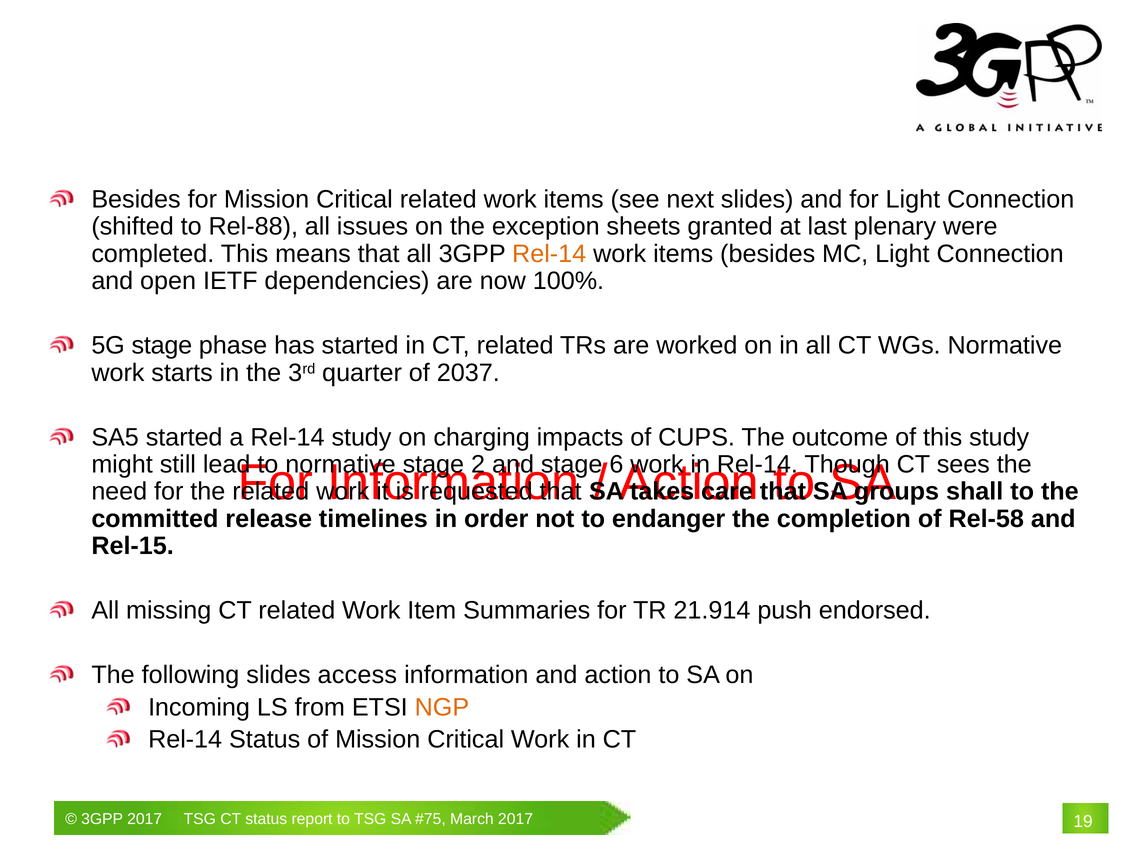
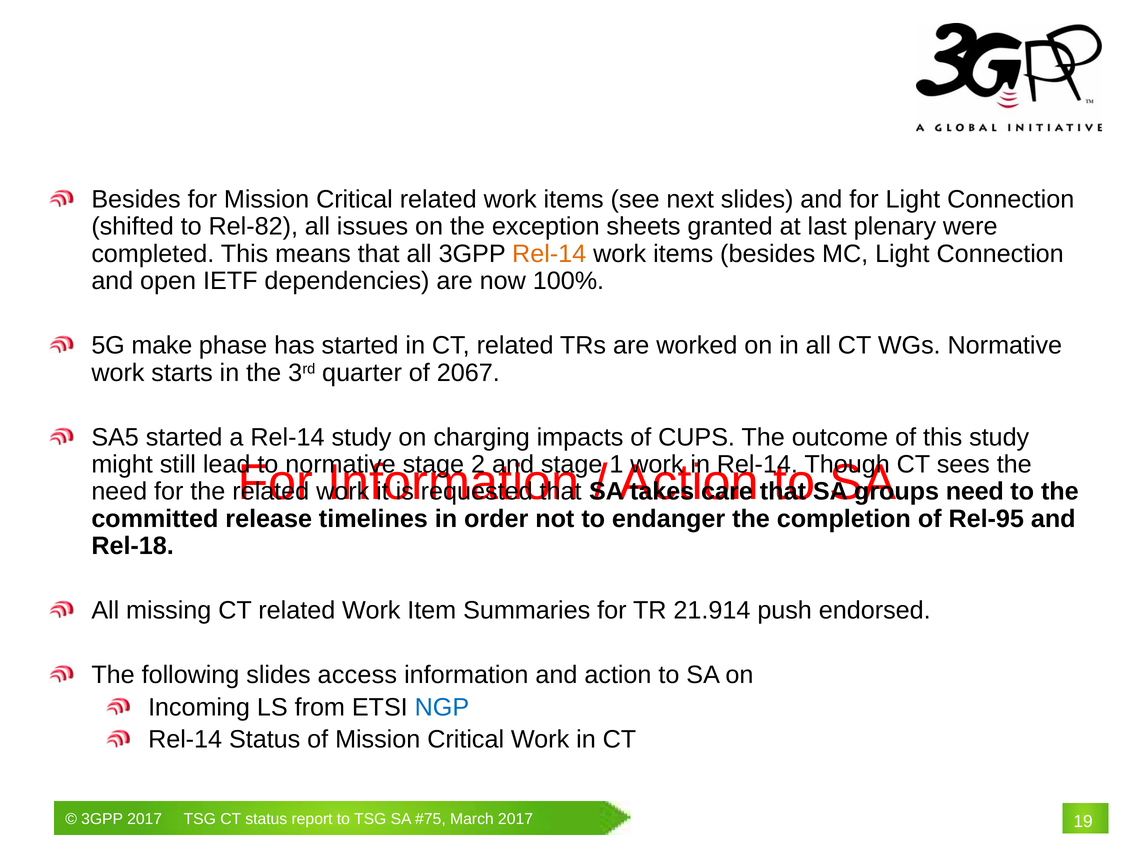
Rel-88: Rel-88 -> Rel-82
5G stage: stage -> make
2037: 2037 -> 2067
6: 6 -> 1
shall at (975, 492): shall -> need
Rel-58: Rel-58 -> Rel-95
Rel-15: Rel-15 -> Rel-18
NGP colour: orange -> blue
